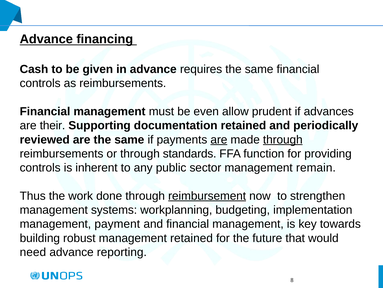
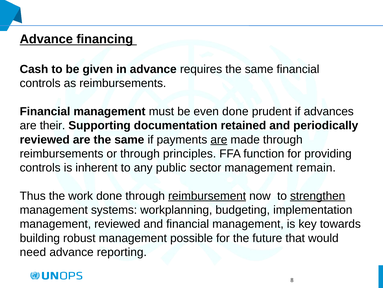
even allow: allow -> done
through at (283, 139) underline: present -> none
standards: standards -> principles
strengthen underline: none -> present
management payment: payment -> reviewed
management retained: retained -> possible
